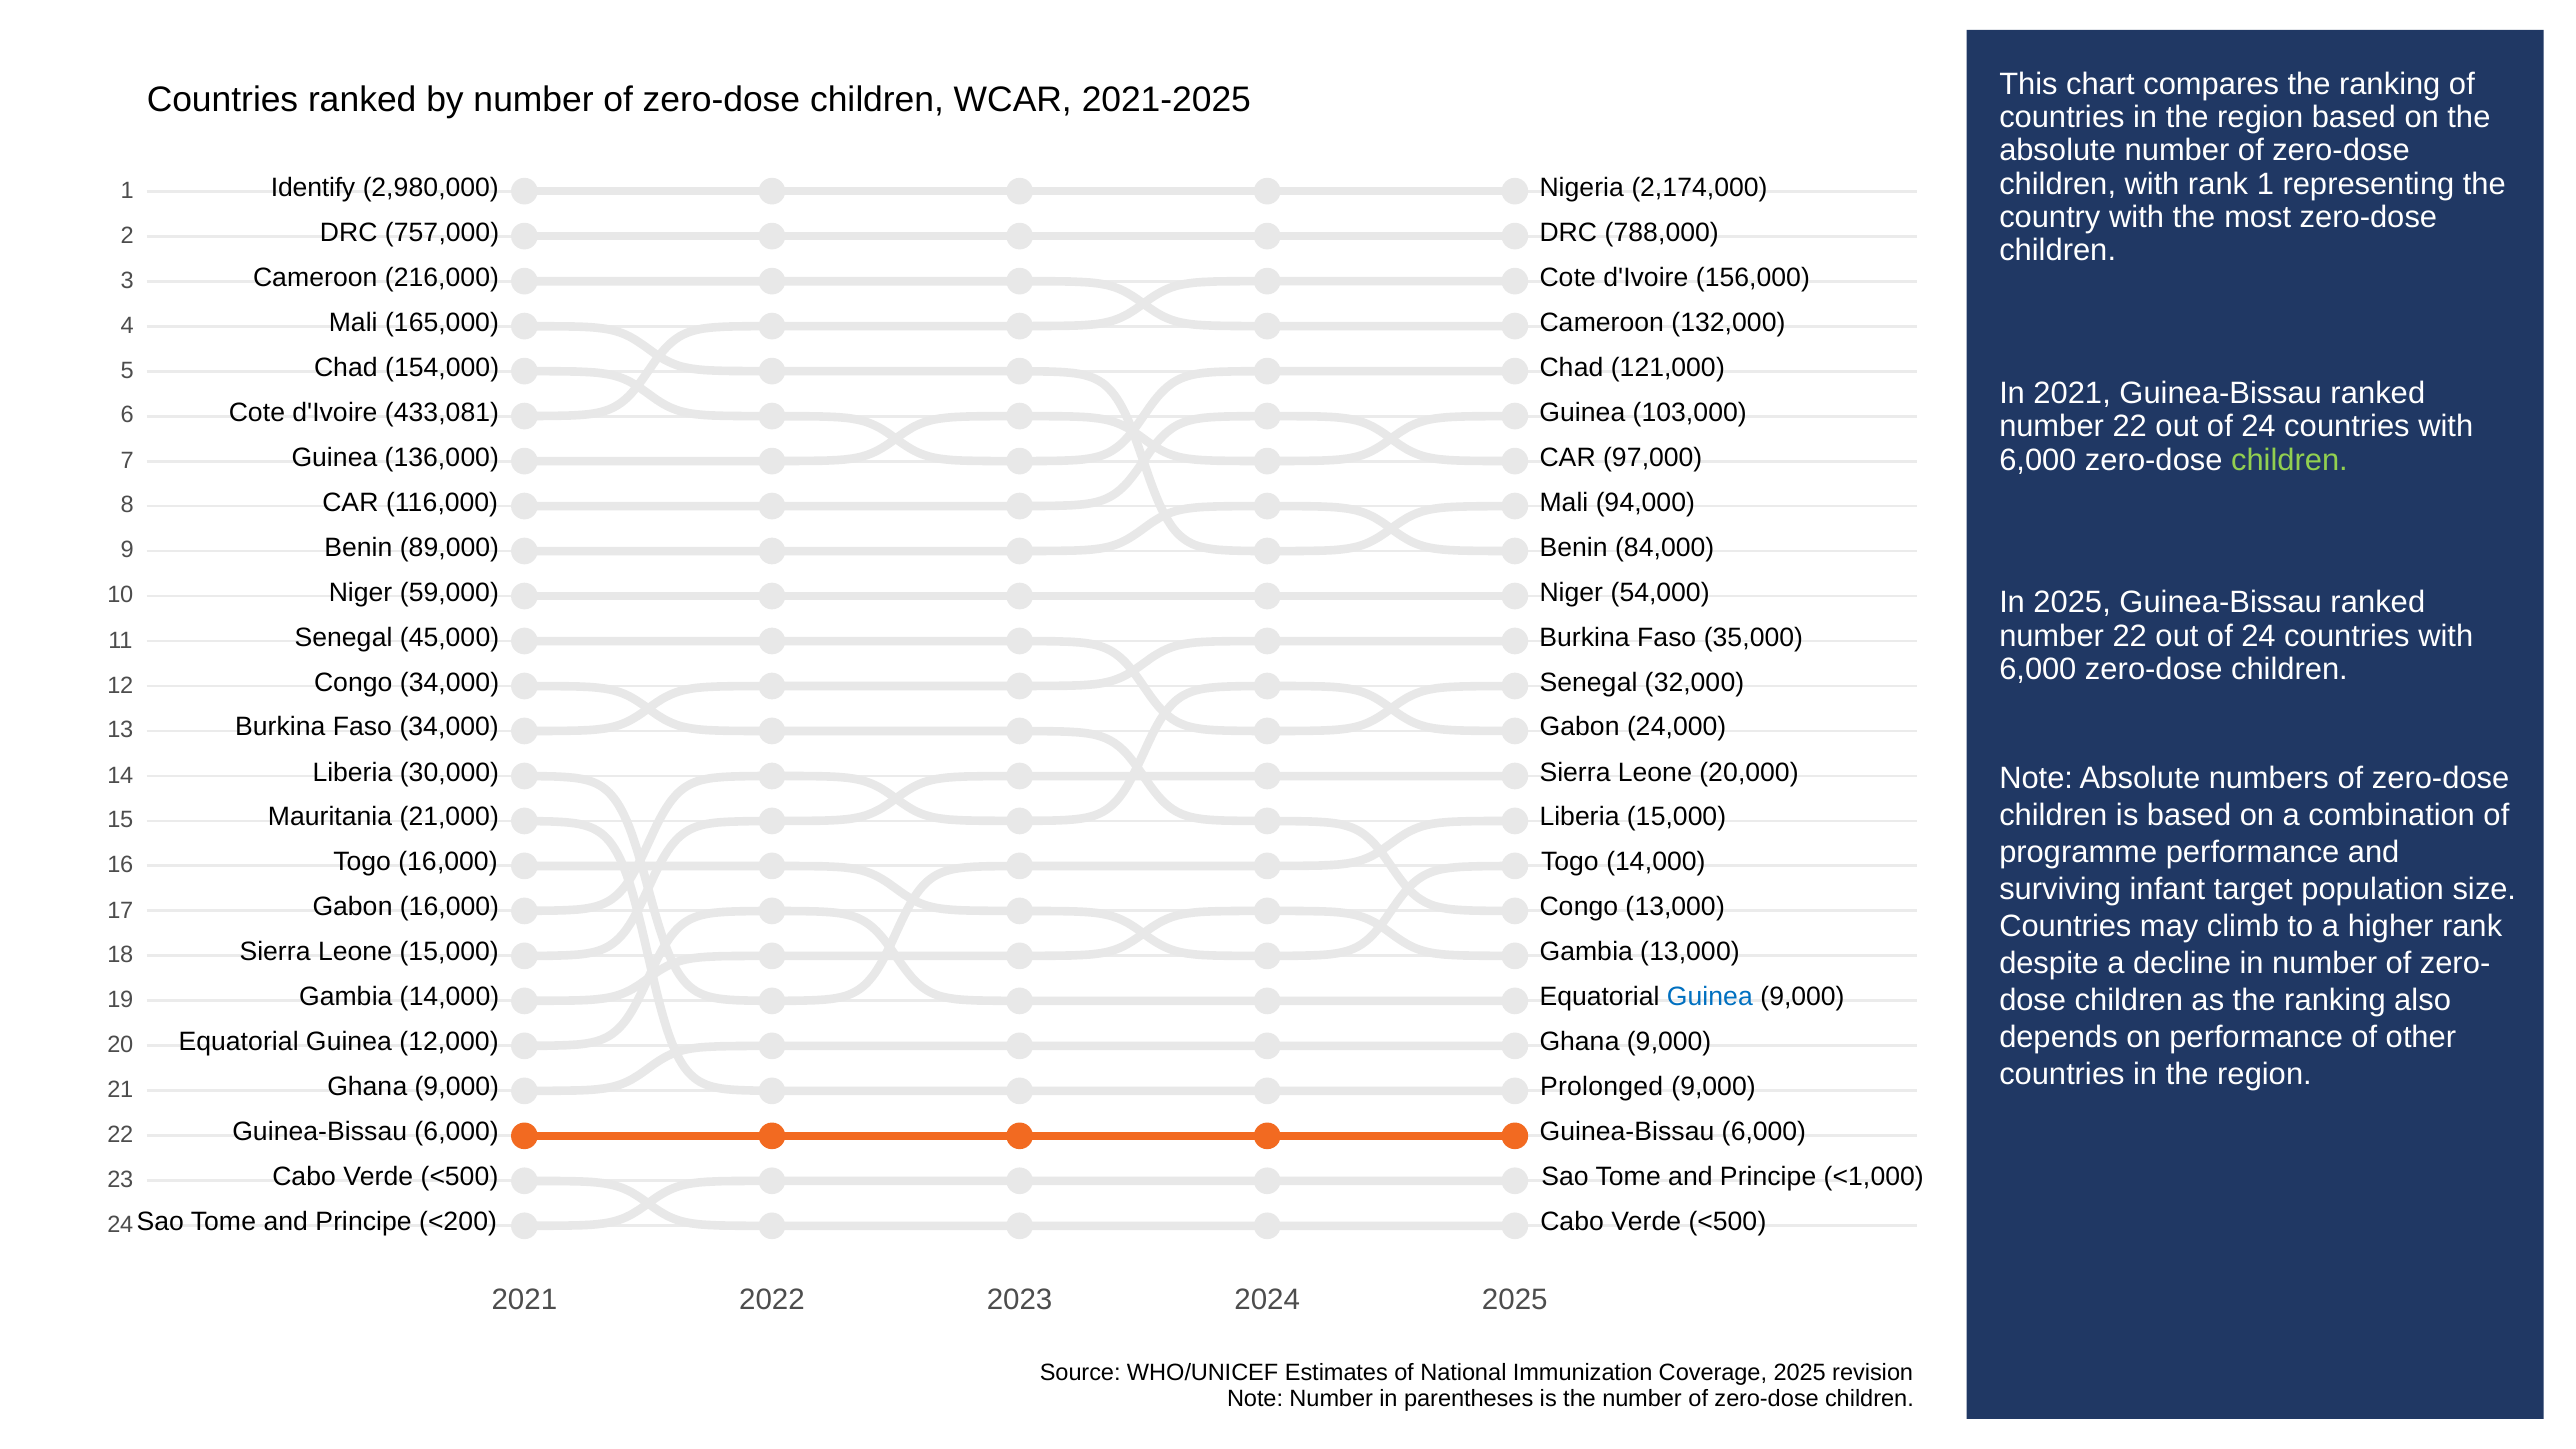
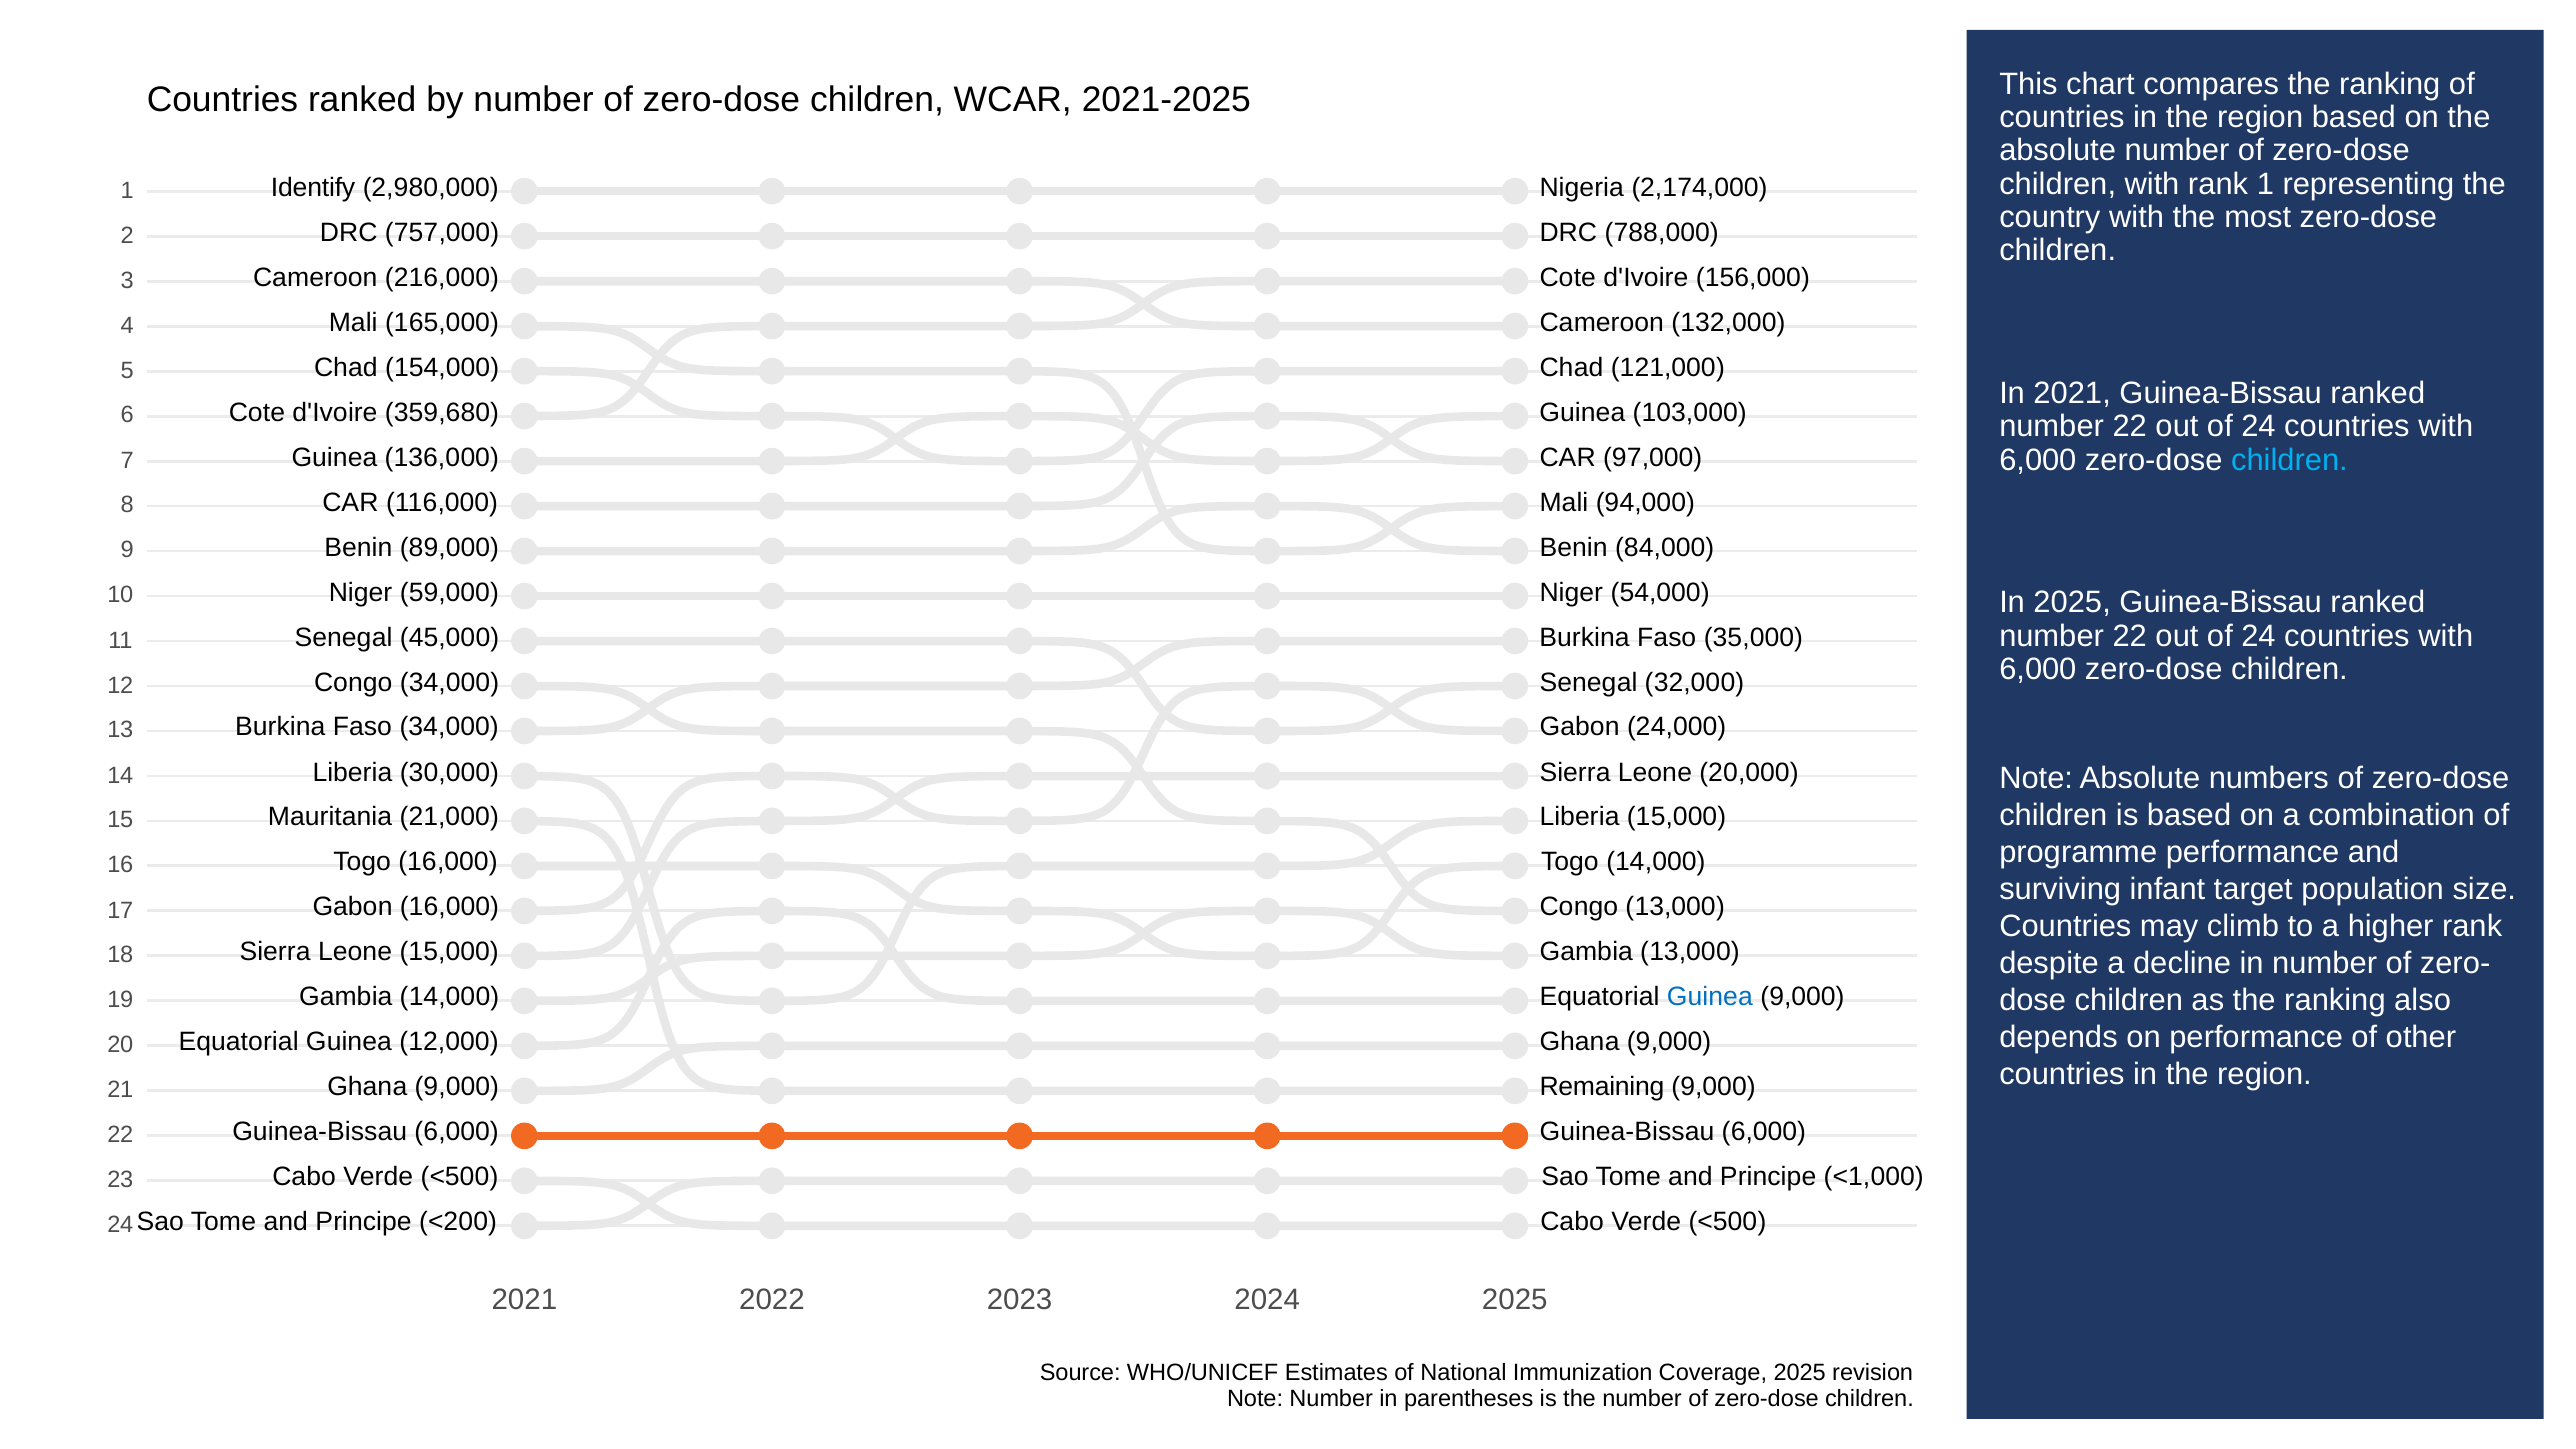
433,081: 433,081 -> 359,680
children at (2289, 460) colour: light green -> light blue
Prolonged: Prolonged -> Remaining
